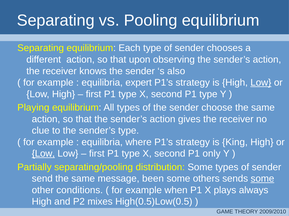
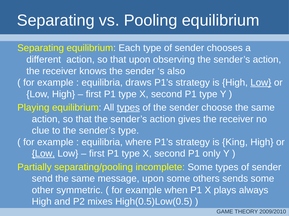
expert: expert -> draws
types at (128, 108) underline: none -> present
distribution: distribution -> incomplete
message been: been -> upon
some at (262, 179) underline: present -> none
conditions: conditions -> symmetric
